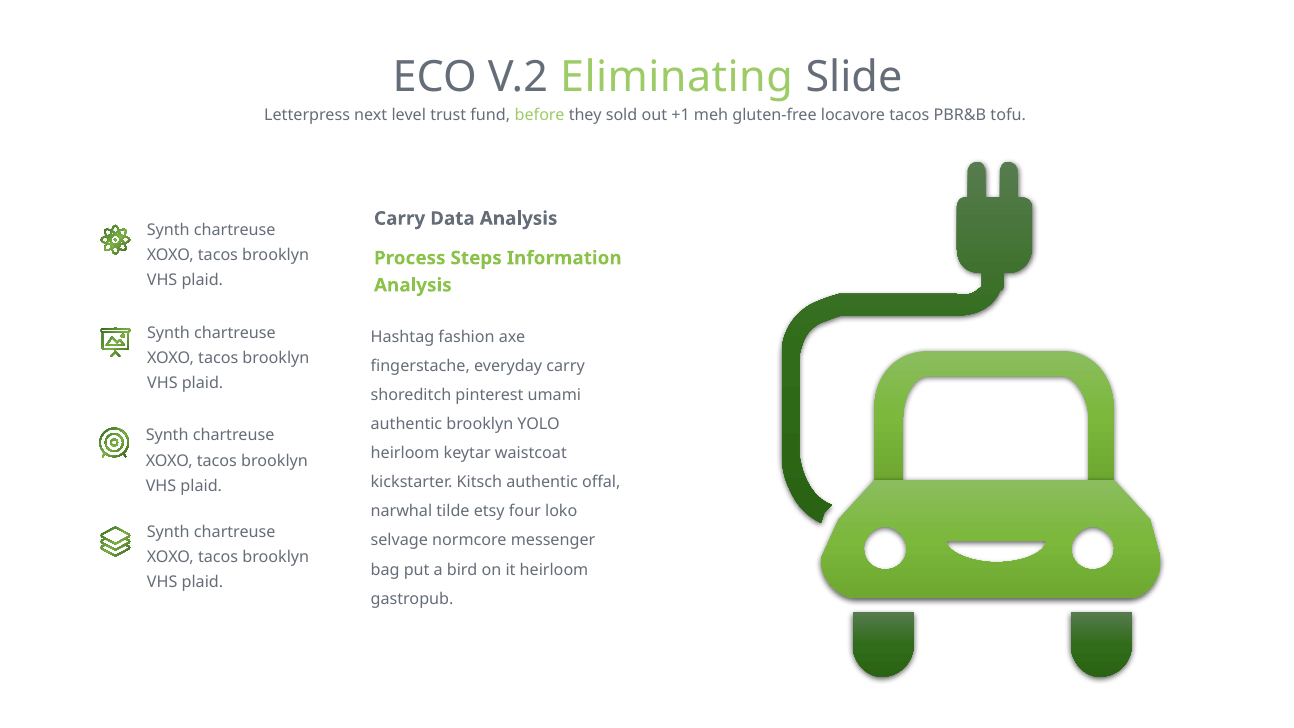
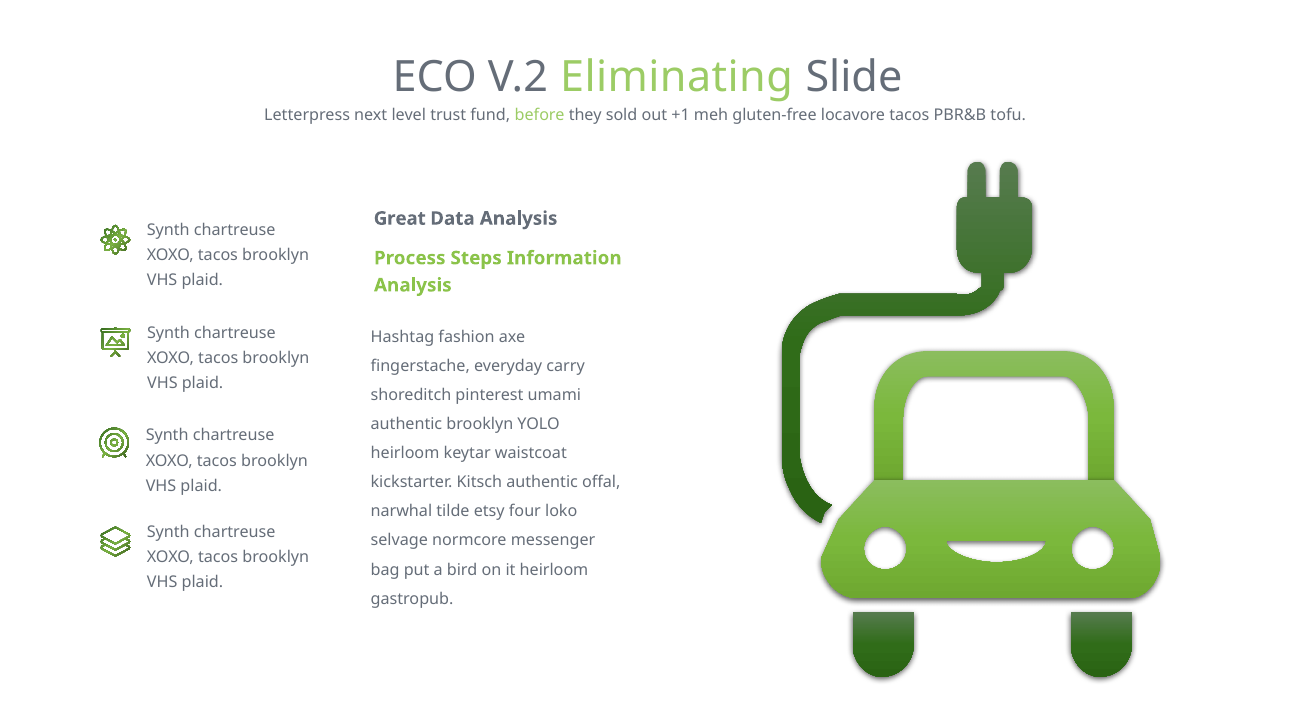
Carry at (400, 218): Carry -> Great
